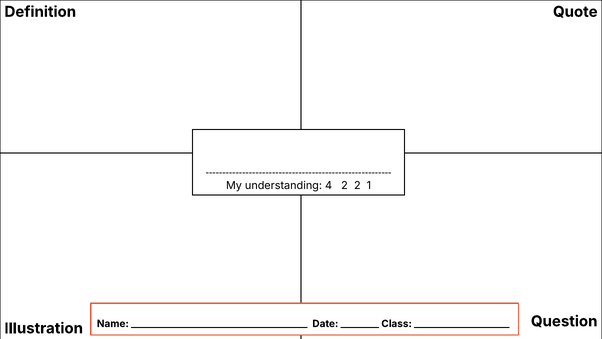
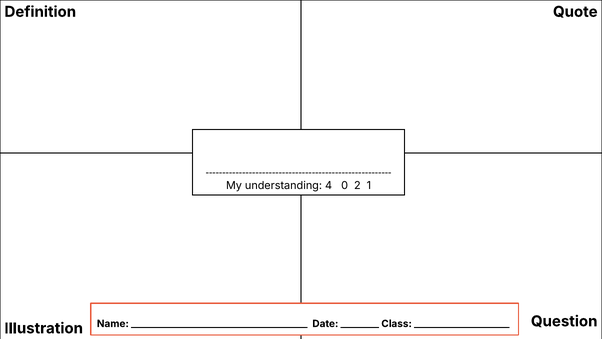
4 2: 2 -> 0
